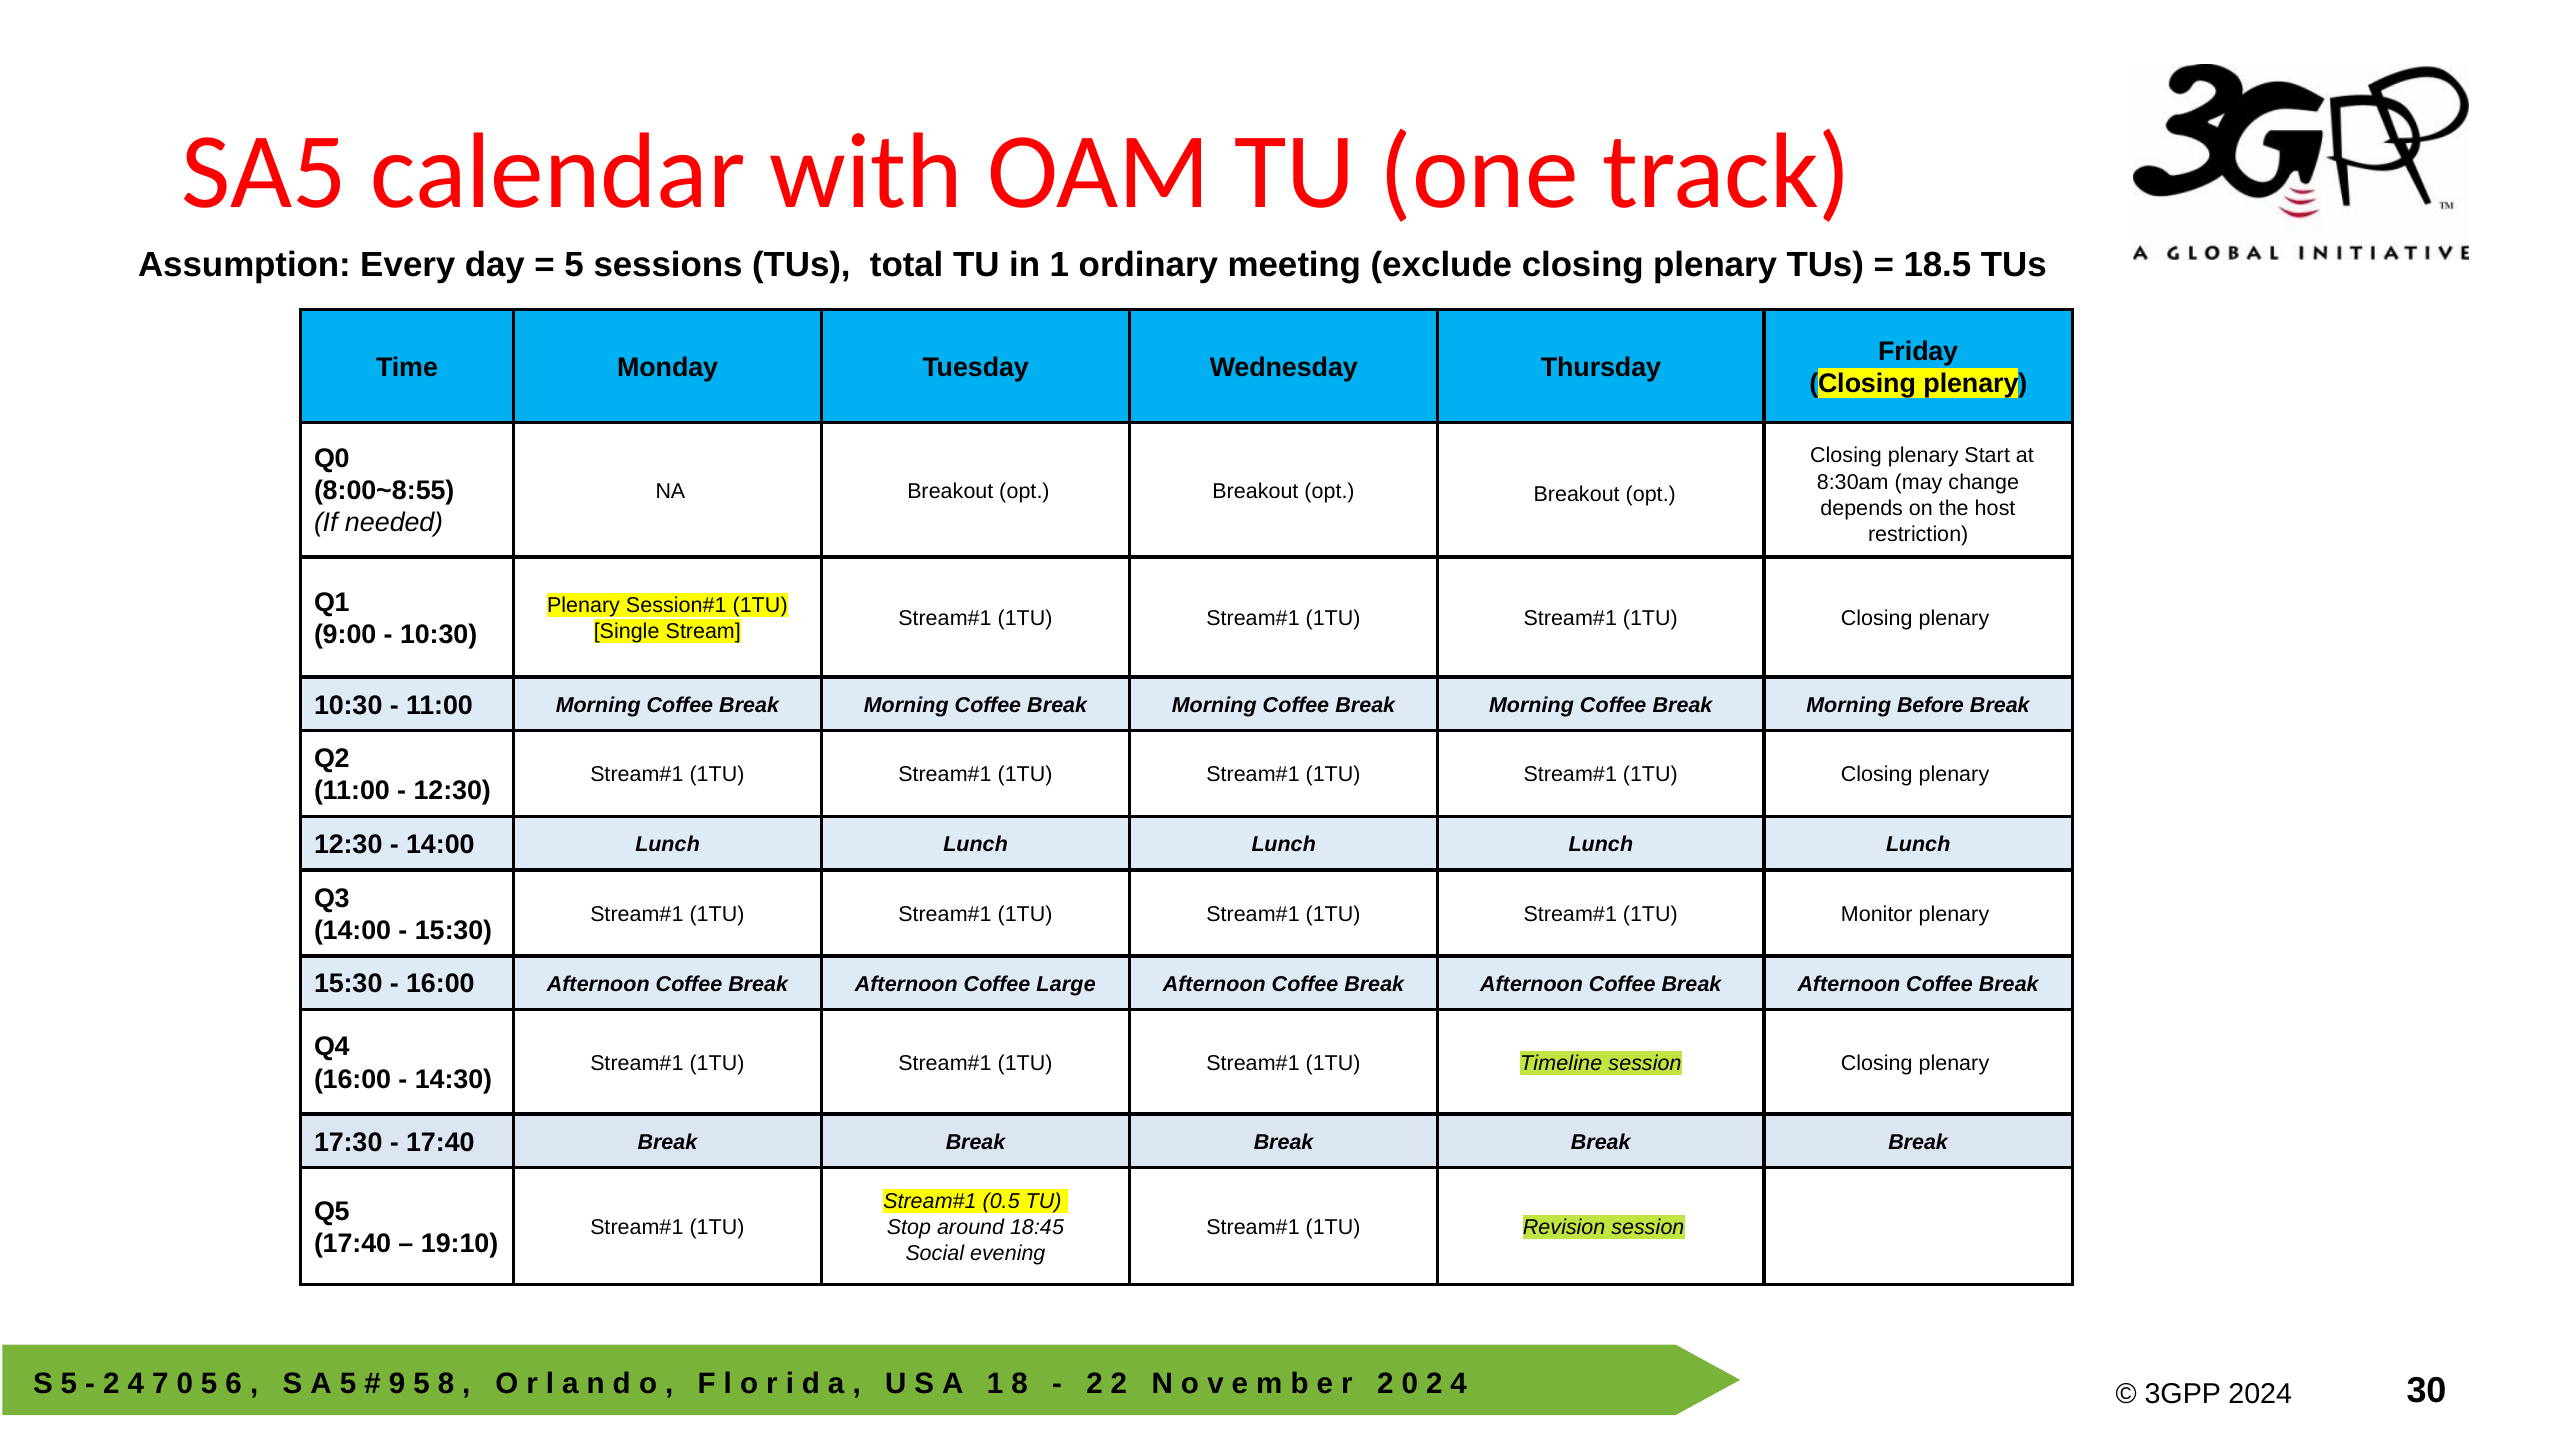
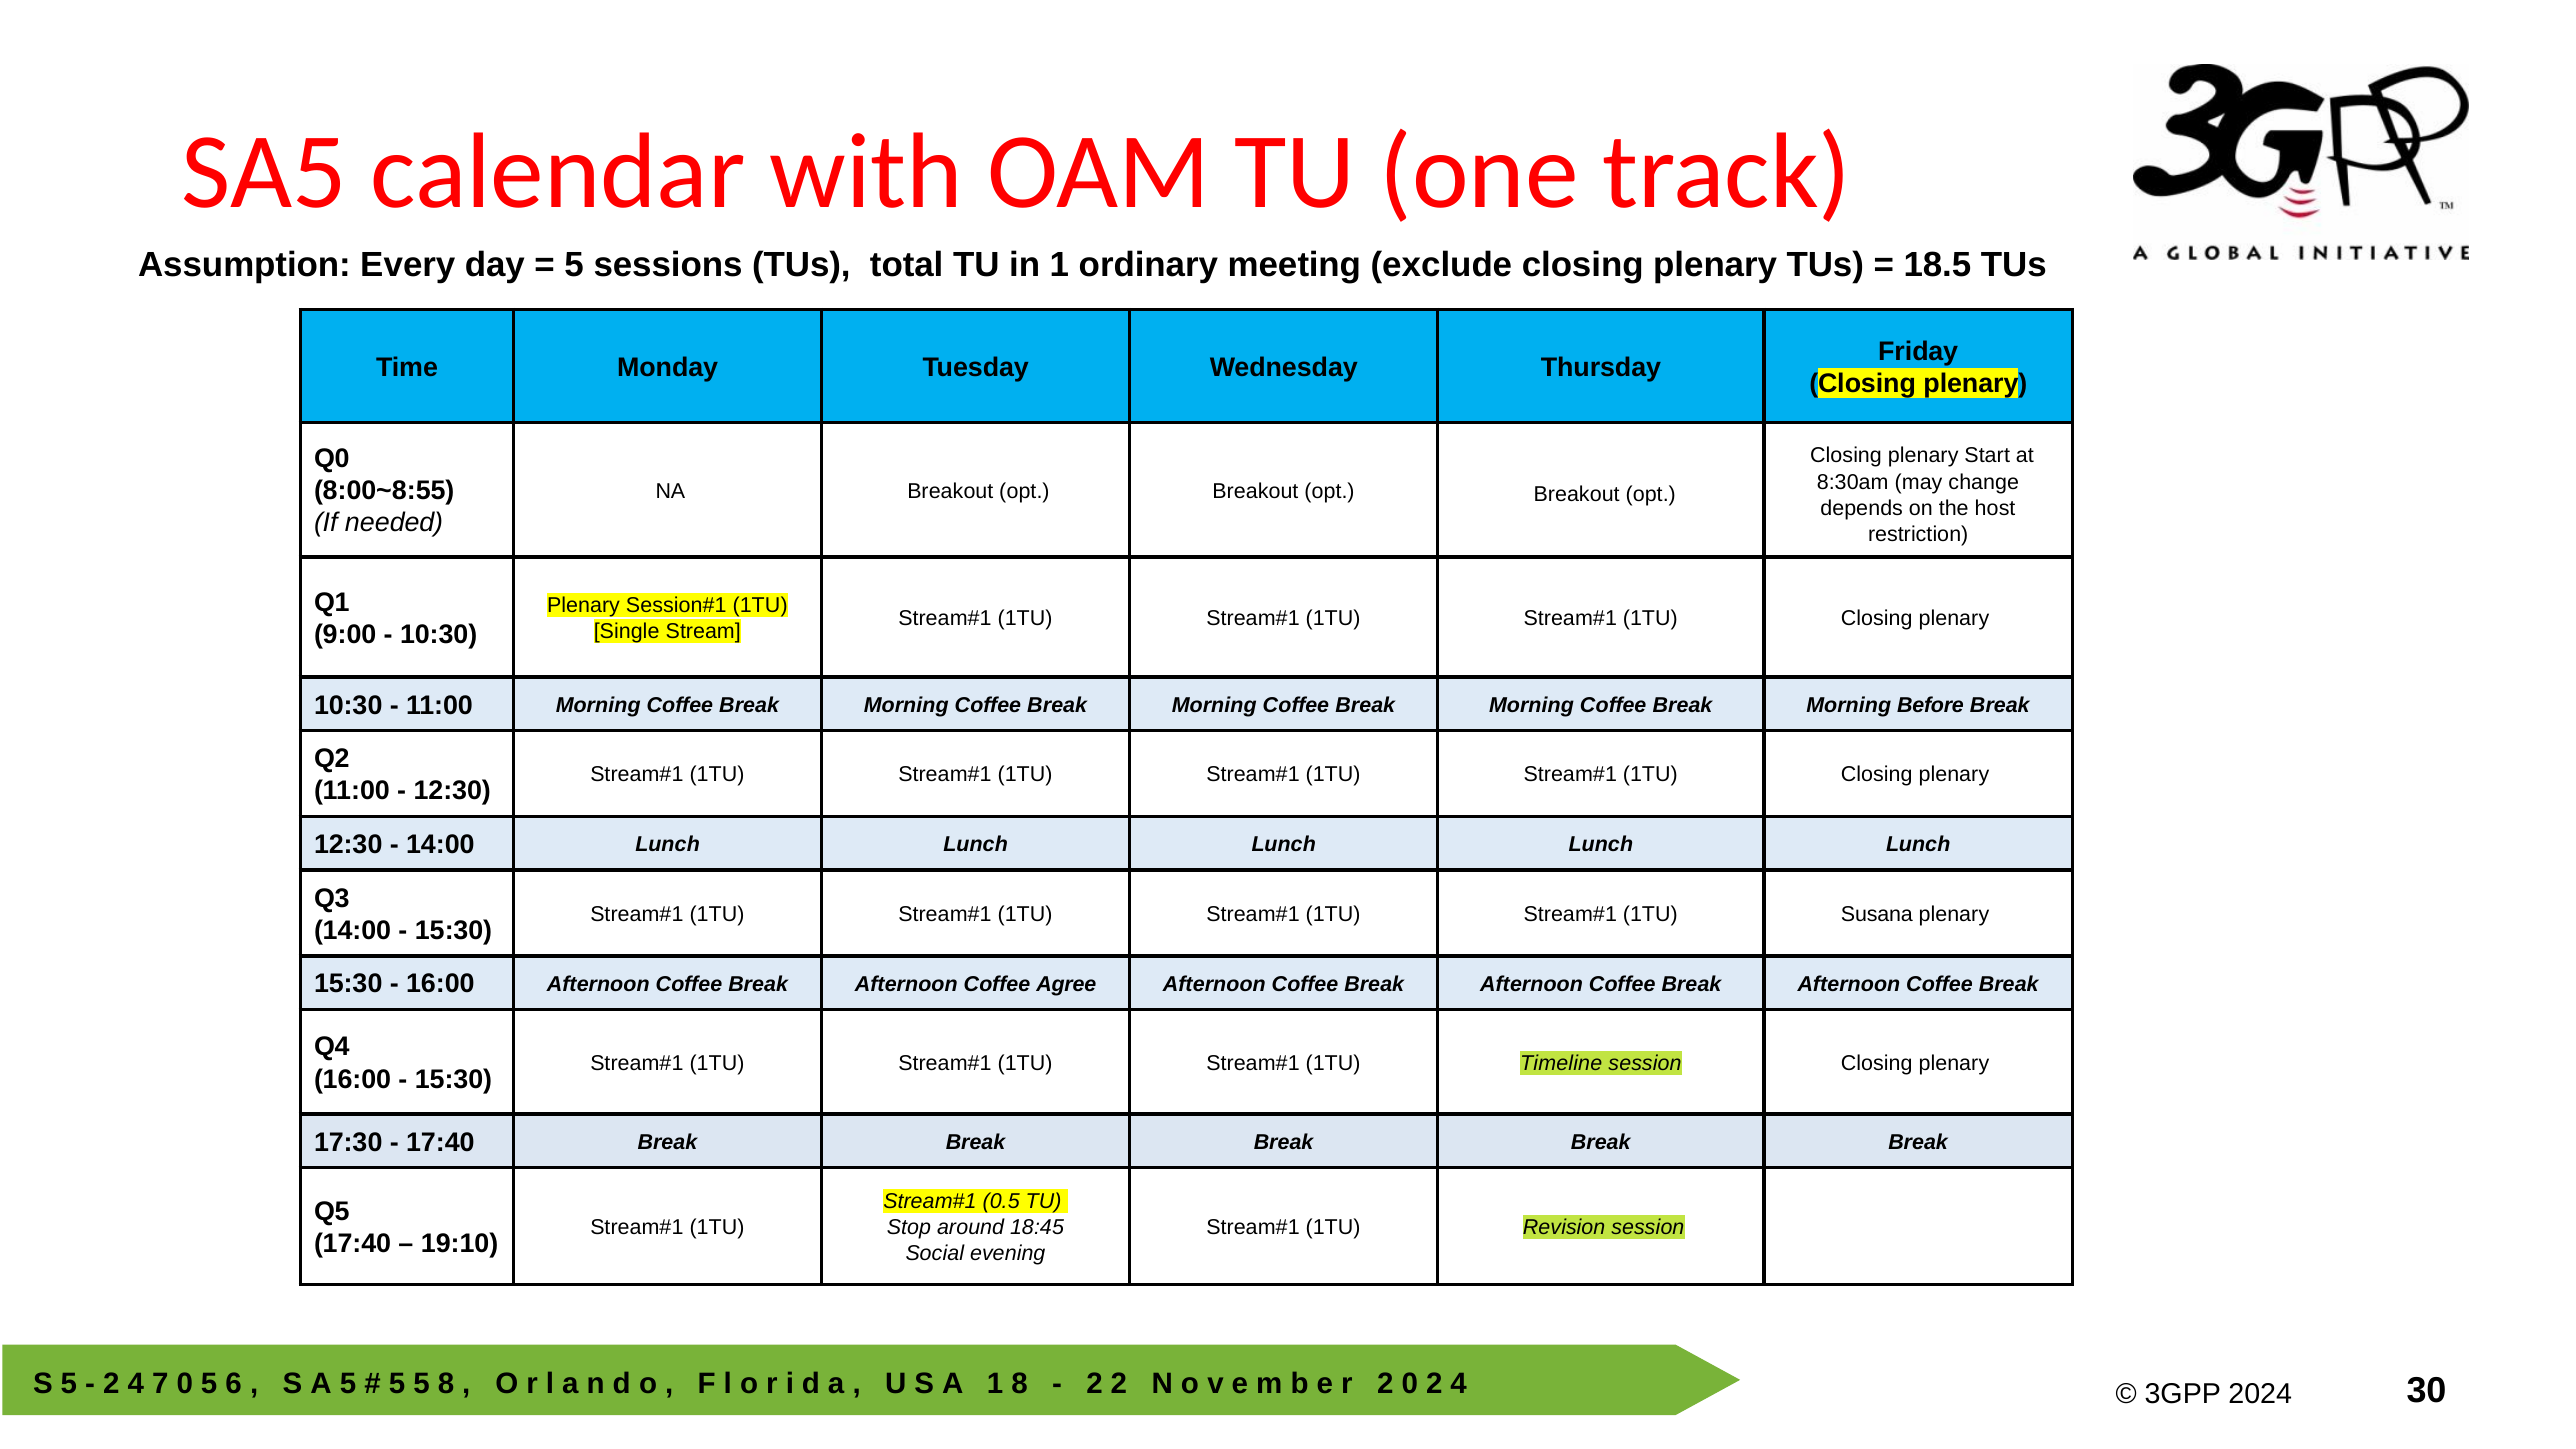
Monitor: Monitor -> Susana
Large: Large -> Agree
14:30 at (454, 1079): 14:30 -> 15:30
9 at (397, 1384): 9 -> 5
